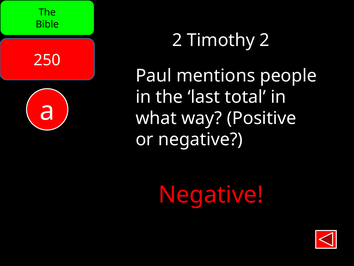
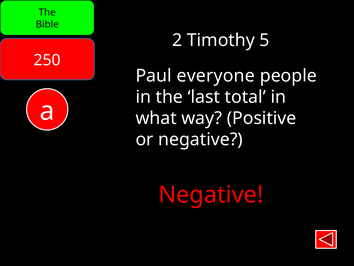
Timothy 2: 2 -> 5
mentions: mentions -> everyone
